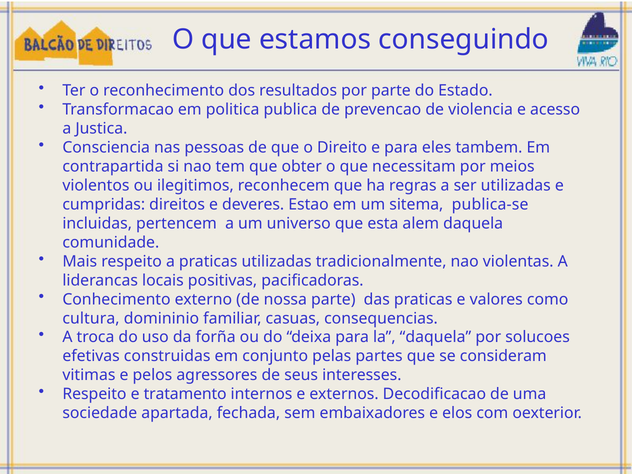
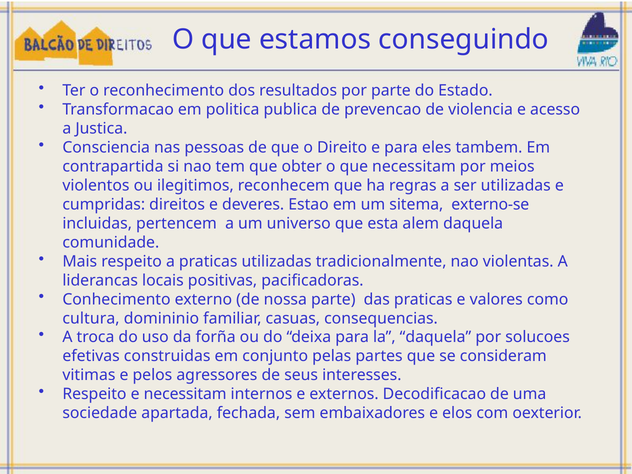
publica-se: publica-se -> externo-se
e tratamento: tratamento -> necessitam
